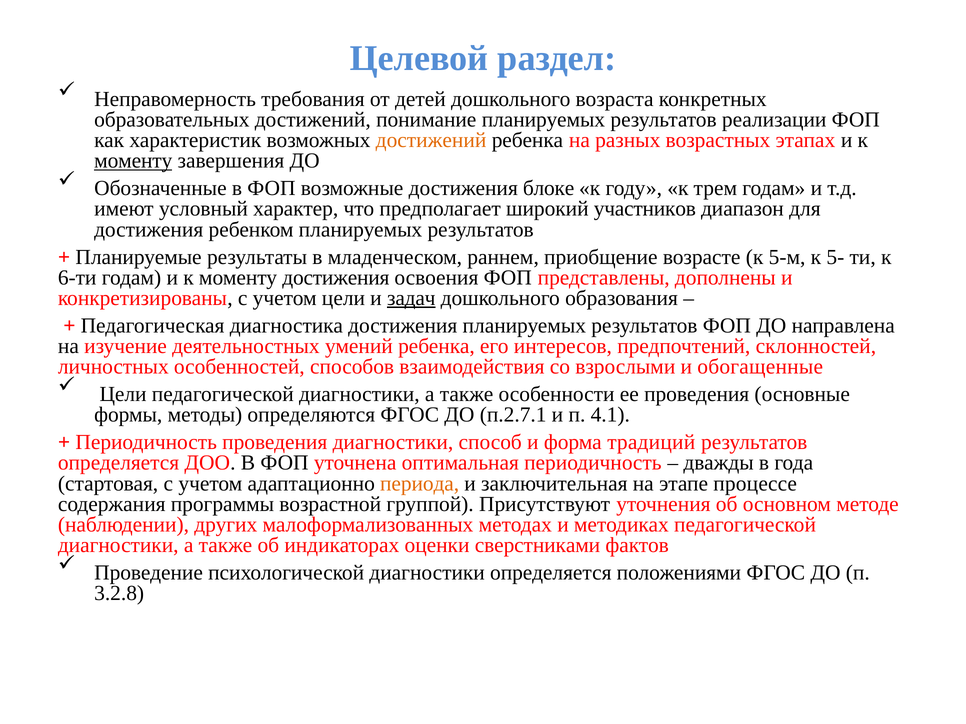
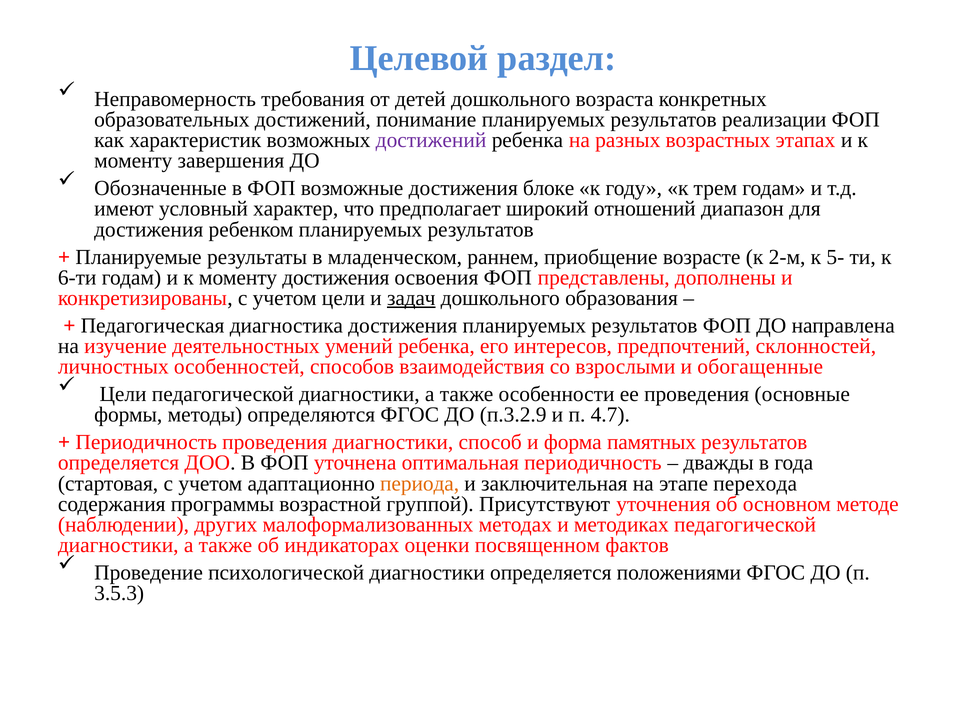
достижений at (431, 140) colour: orange -> purple
моменту at (133, 161) underline: present -> none
участников: участников -> отношений
5-м: 5-м -> 2-м
п.2.7.1: п.2.7.1 -> п.3.2.9
4.1: 4.1 -> 4.7
традиций: традиций -> памятных
процессе: процессе -> перехода
сверстниками: сверстниками -> посвященном
3.2.8: 3.2.8 -> 3.5.3
